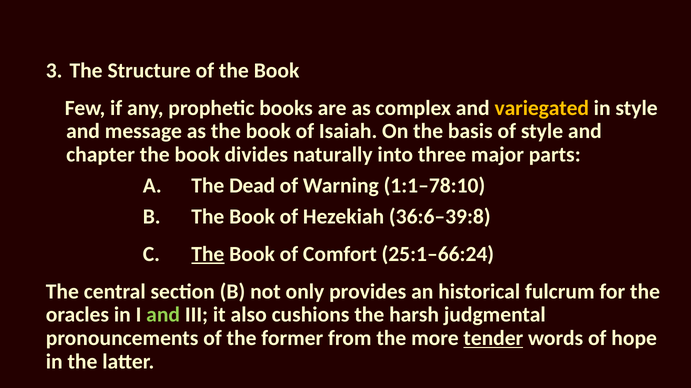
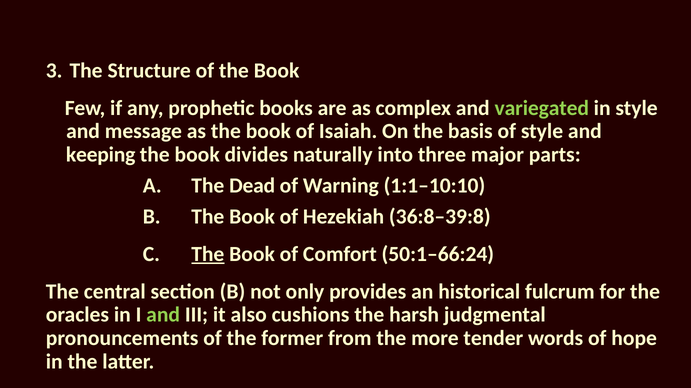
variegated colour: yellow -> light green
chapter: chapter -> keeping
1:1–78:10: 1:1–78:10 -> 1:1–10:10
36:6–39:8: 36:6–39:8 -> 36:8–39:8
25:1–66:24: 25:1–66:24 -> 50:1–66:24
tender underline: present -> none
